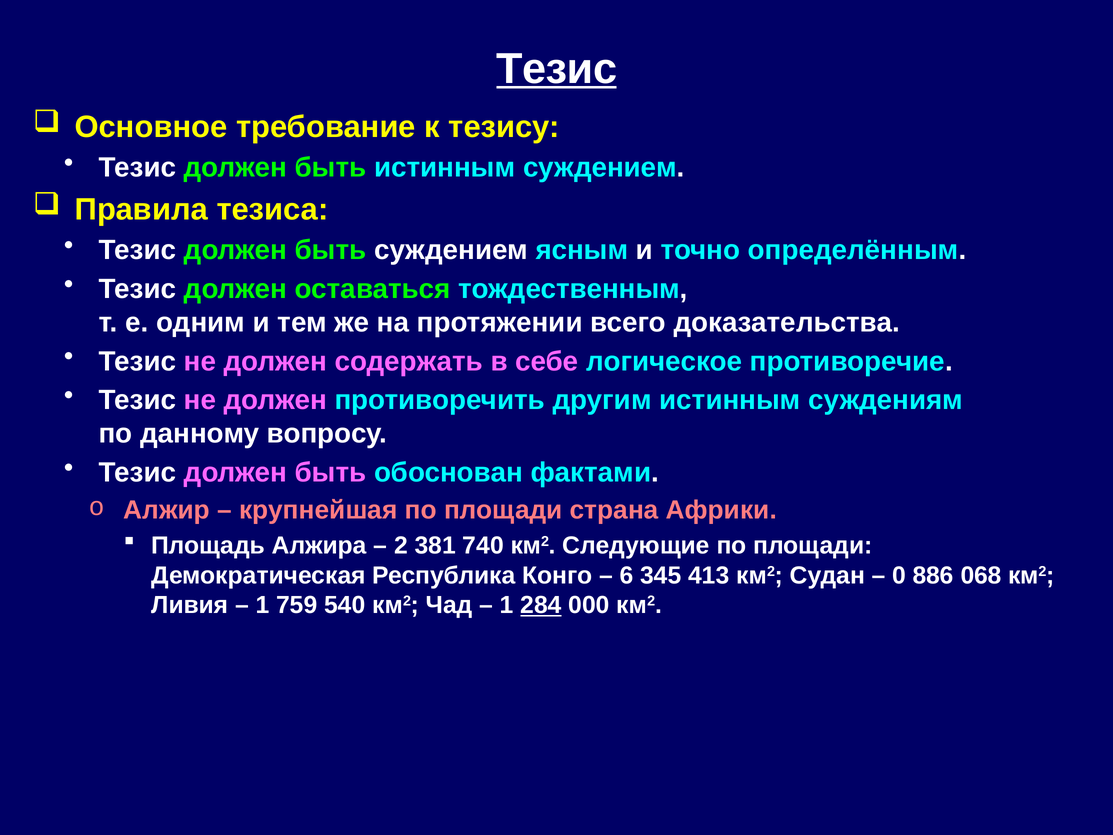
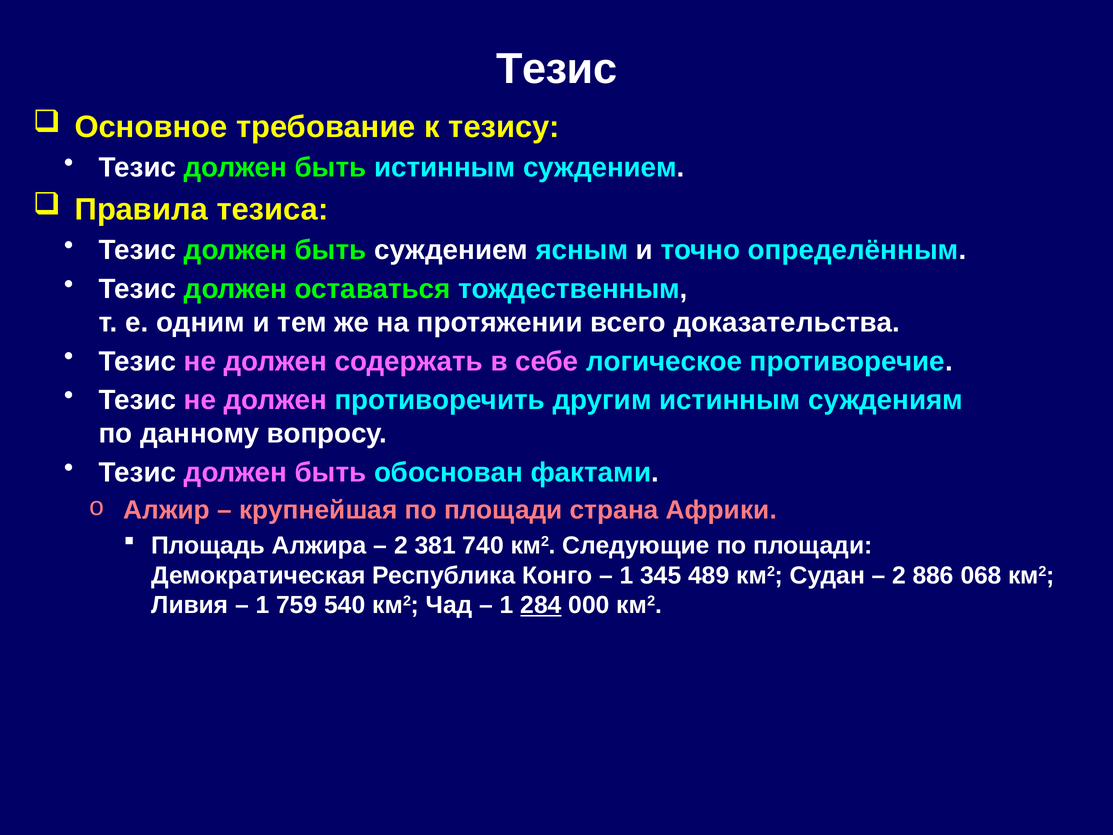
Тезис at (557, 69) underline: present -> none
6 at (627, 575): 6 -> 1
413: 413 -> 489
0 at (899, 575): 0 -> 2
